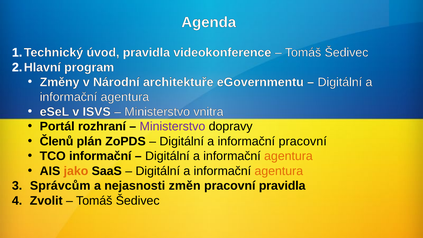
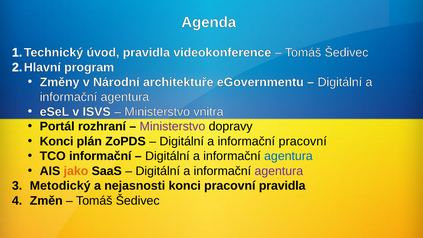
Členů at (57, 141): Členů -> Konci
agentura at (288, 156) colour: orange -> blue
agentura at (279, 171) colour: orange -> purple
Správcům: Správcům -> Metodický
nejasnosti změn: změn -> konci
Zvolit: Zvolit -> Změn
